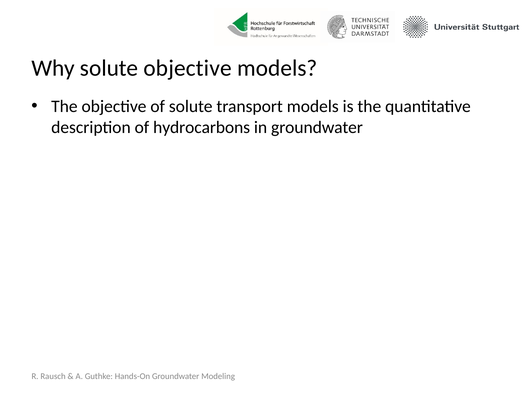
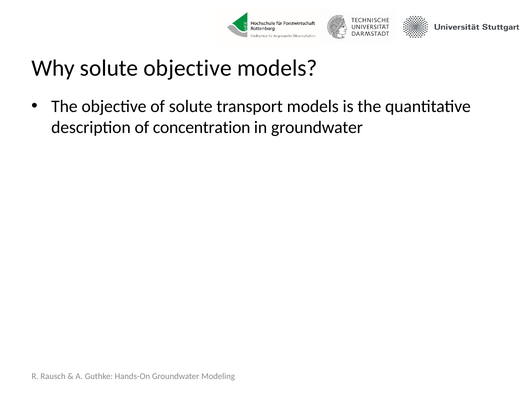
hydrocarbons: hydrocarbons -> concentration
